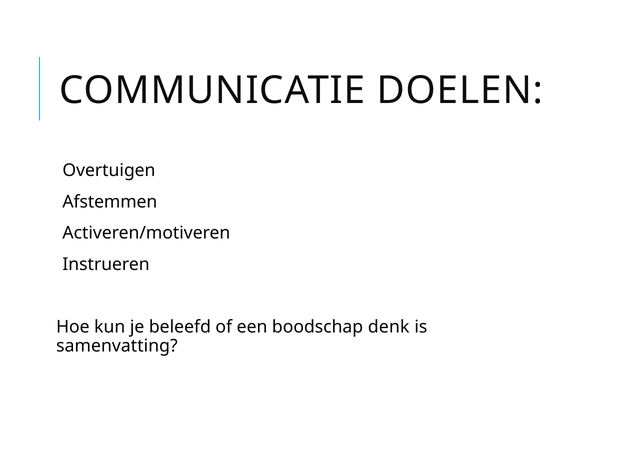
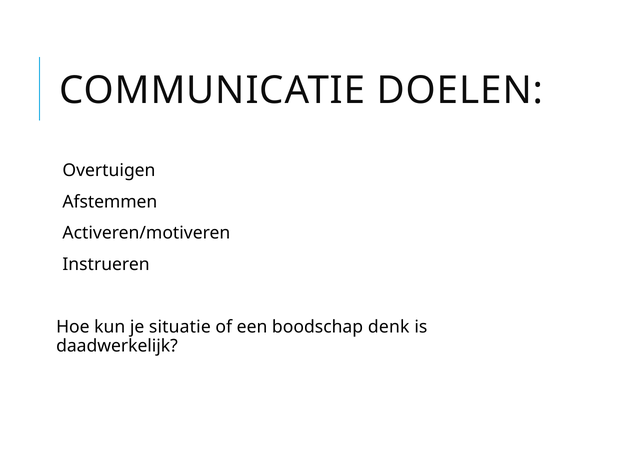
beleefd: beleefd -> situatie
samenvatting: samenvatting -> daadwerkelijk
